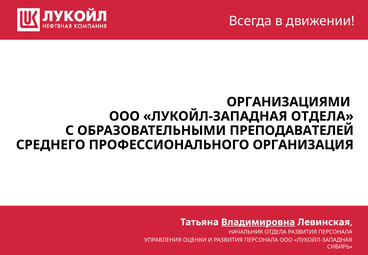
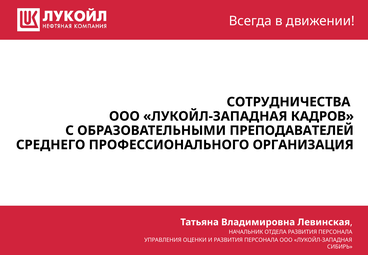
ОРГАНИЗАЦИЯМИ: ОРГАНИЗАЦИЯМИ -> СОТРУДНИЧЕСТВА
ЛУКОЙЛ-ЗАПАДНАЯ ОТДЕЛА: ОТДЕЛА -> КАДРОВ
Владимировна underline: present -> none
